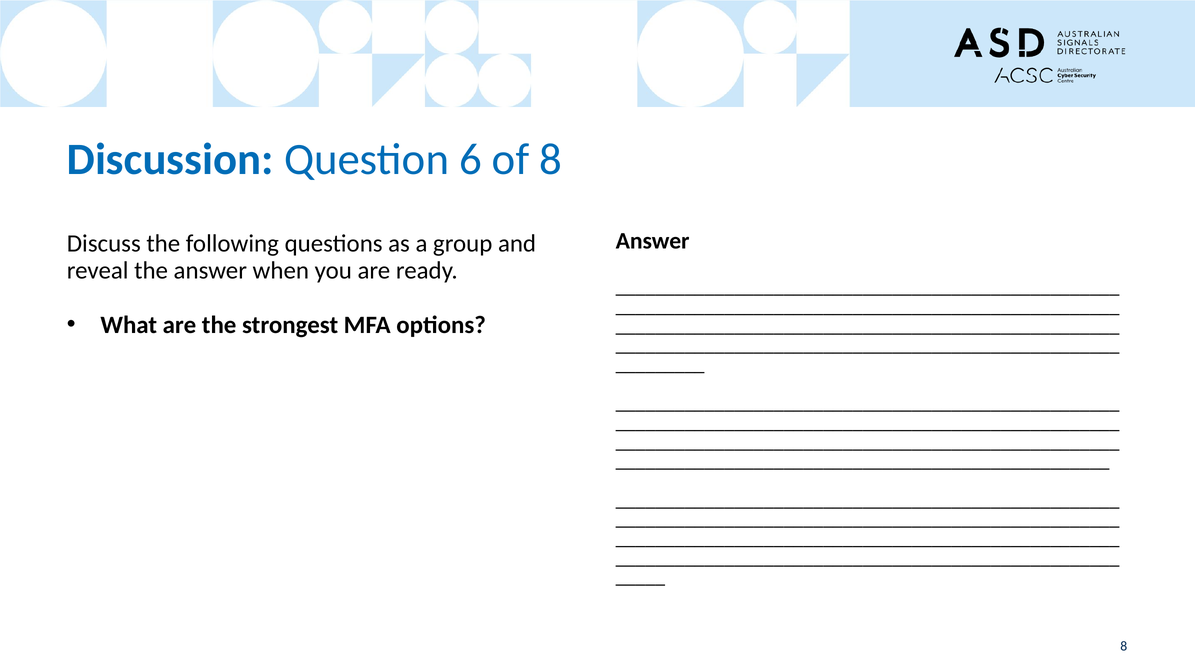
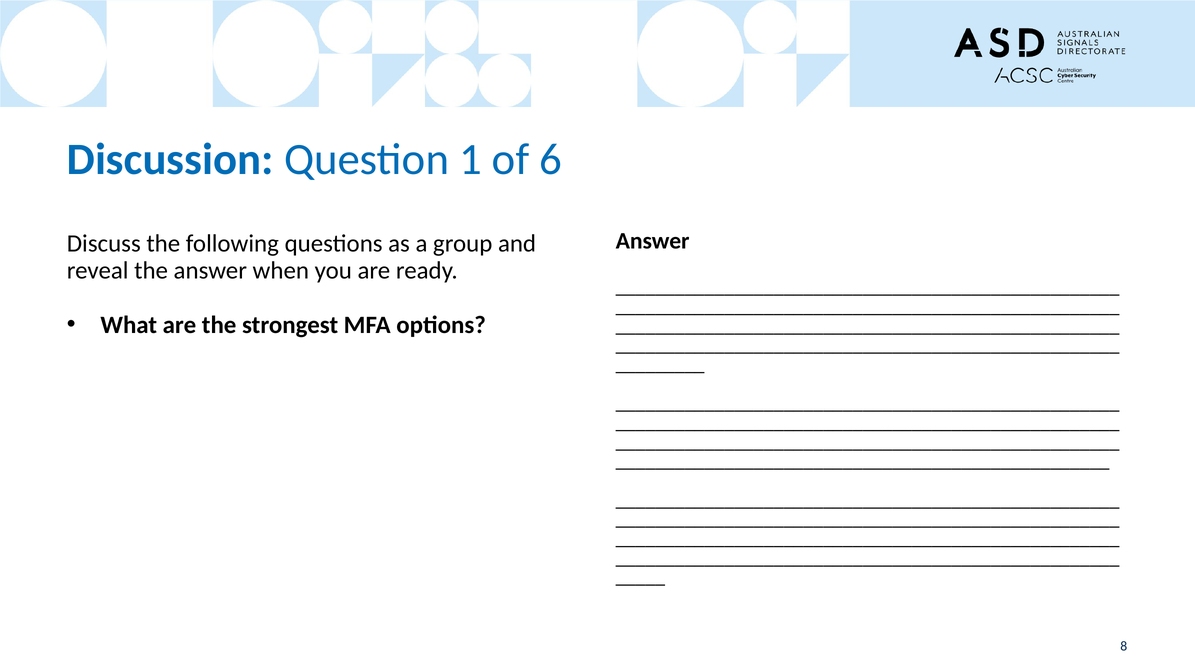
6: 6 -> 1
of 8: 8 -> 6
